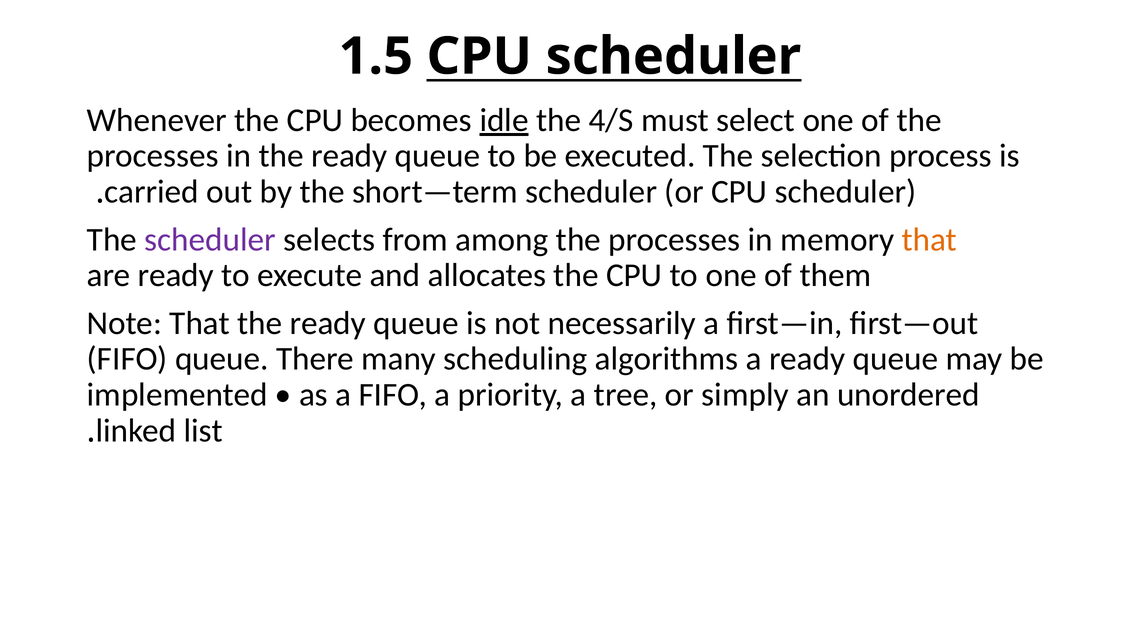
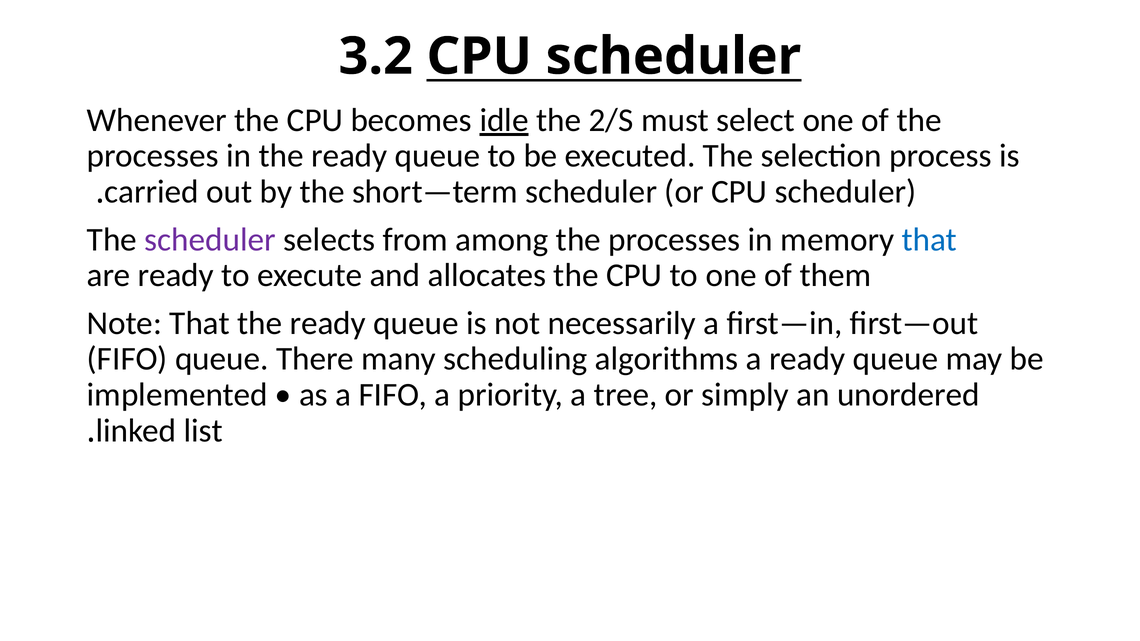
1.5: 1.5 -> 3.2
4/S: 4/S -> 2/S
that at (929, 240) colour: orange -> blue
